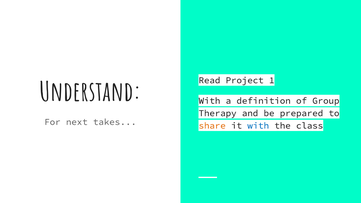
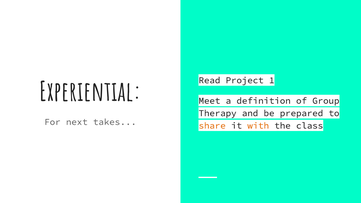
Understand: Understand -> Experiential
With at (209, 101): With -> Meet
with at (258, 126) colour: blue -> orange
